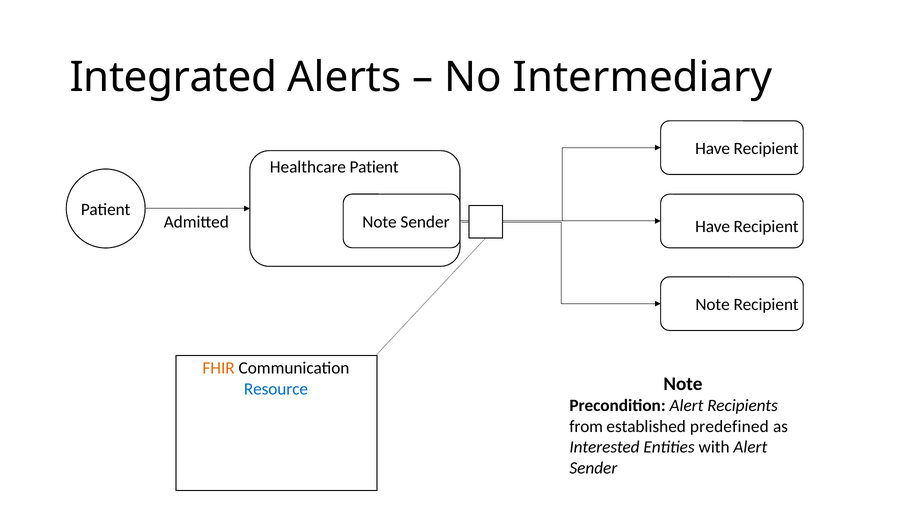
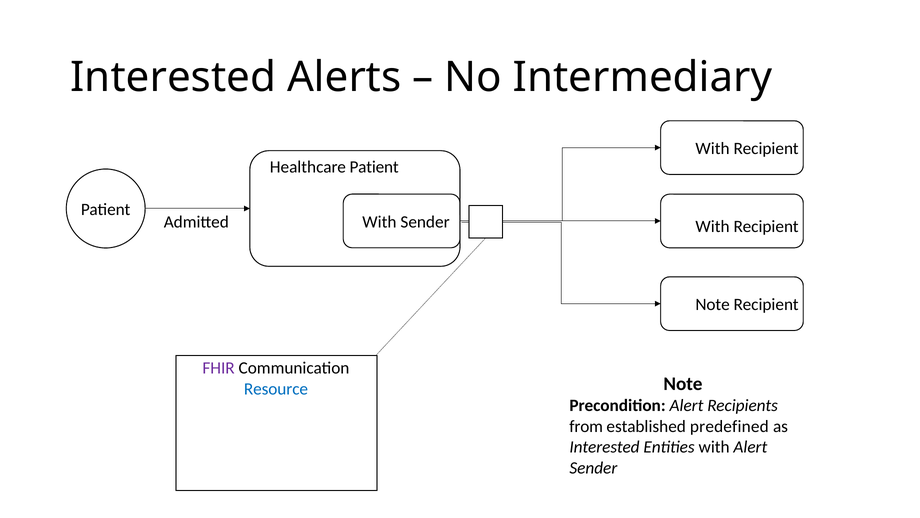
Integrated at (173, 77): Integrated -> Interested
Have at (713, 148): Have -> With
Note at (379, 222): Note -> With
Have at (713, 226): Have -> With
FHIR colour: orange -> purple
